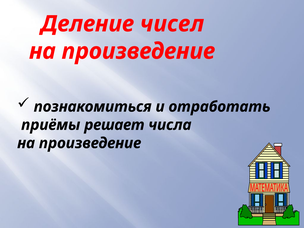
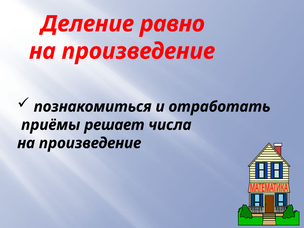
чисел: чисел -> равно
